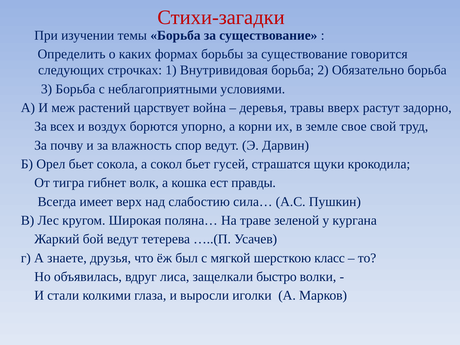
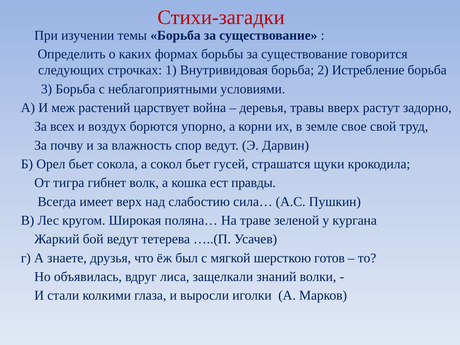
Обязательно: Обязательно -> Истребление
класс: класс -> готов
быстро: быстро -> знаний
